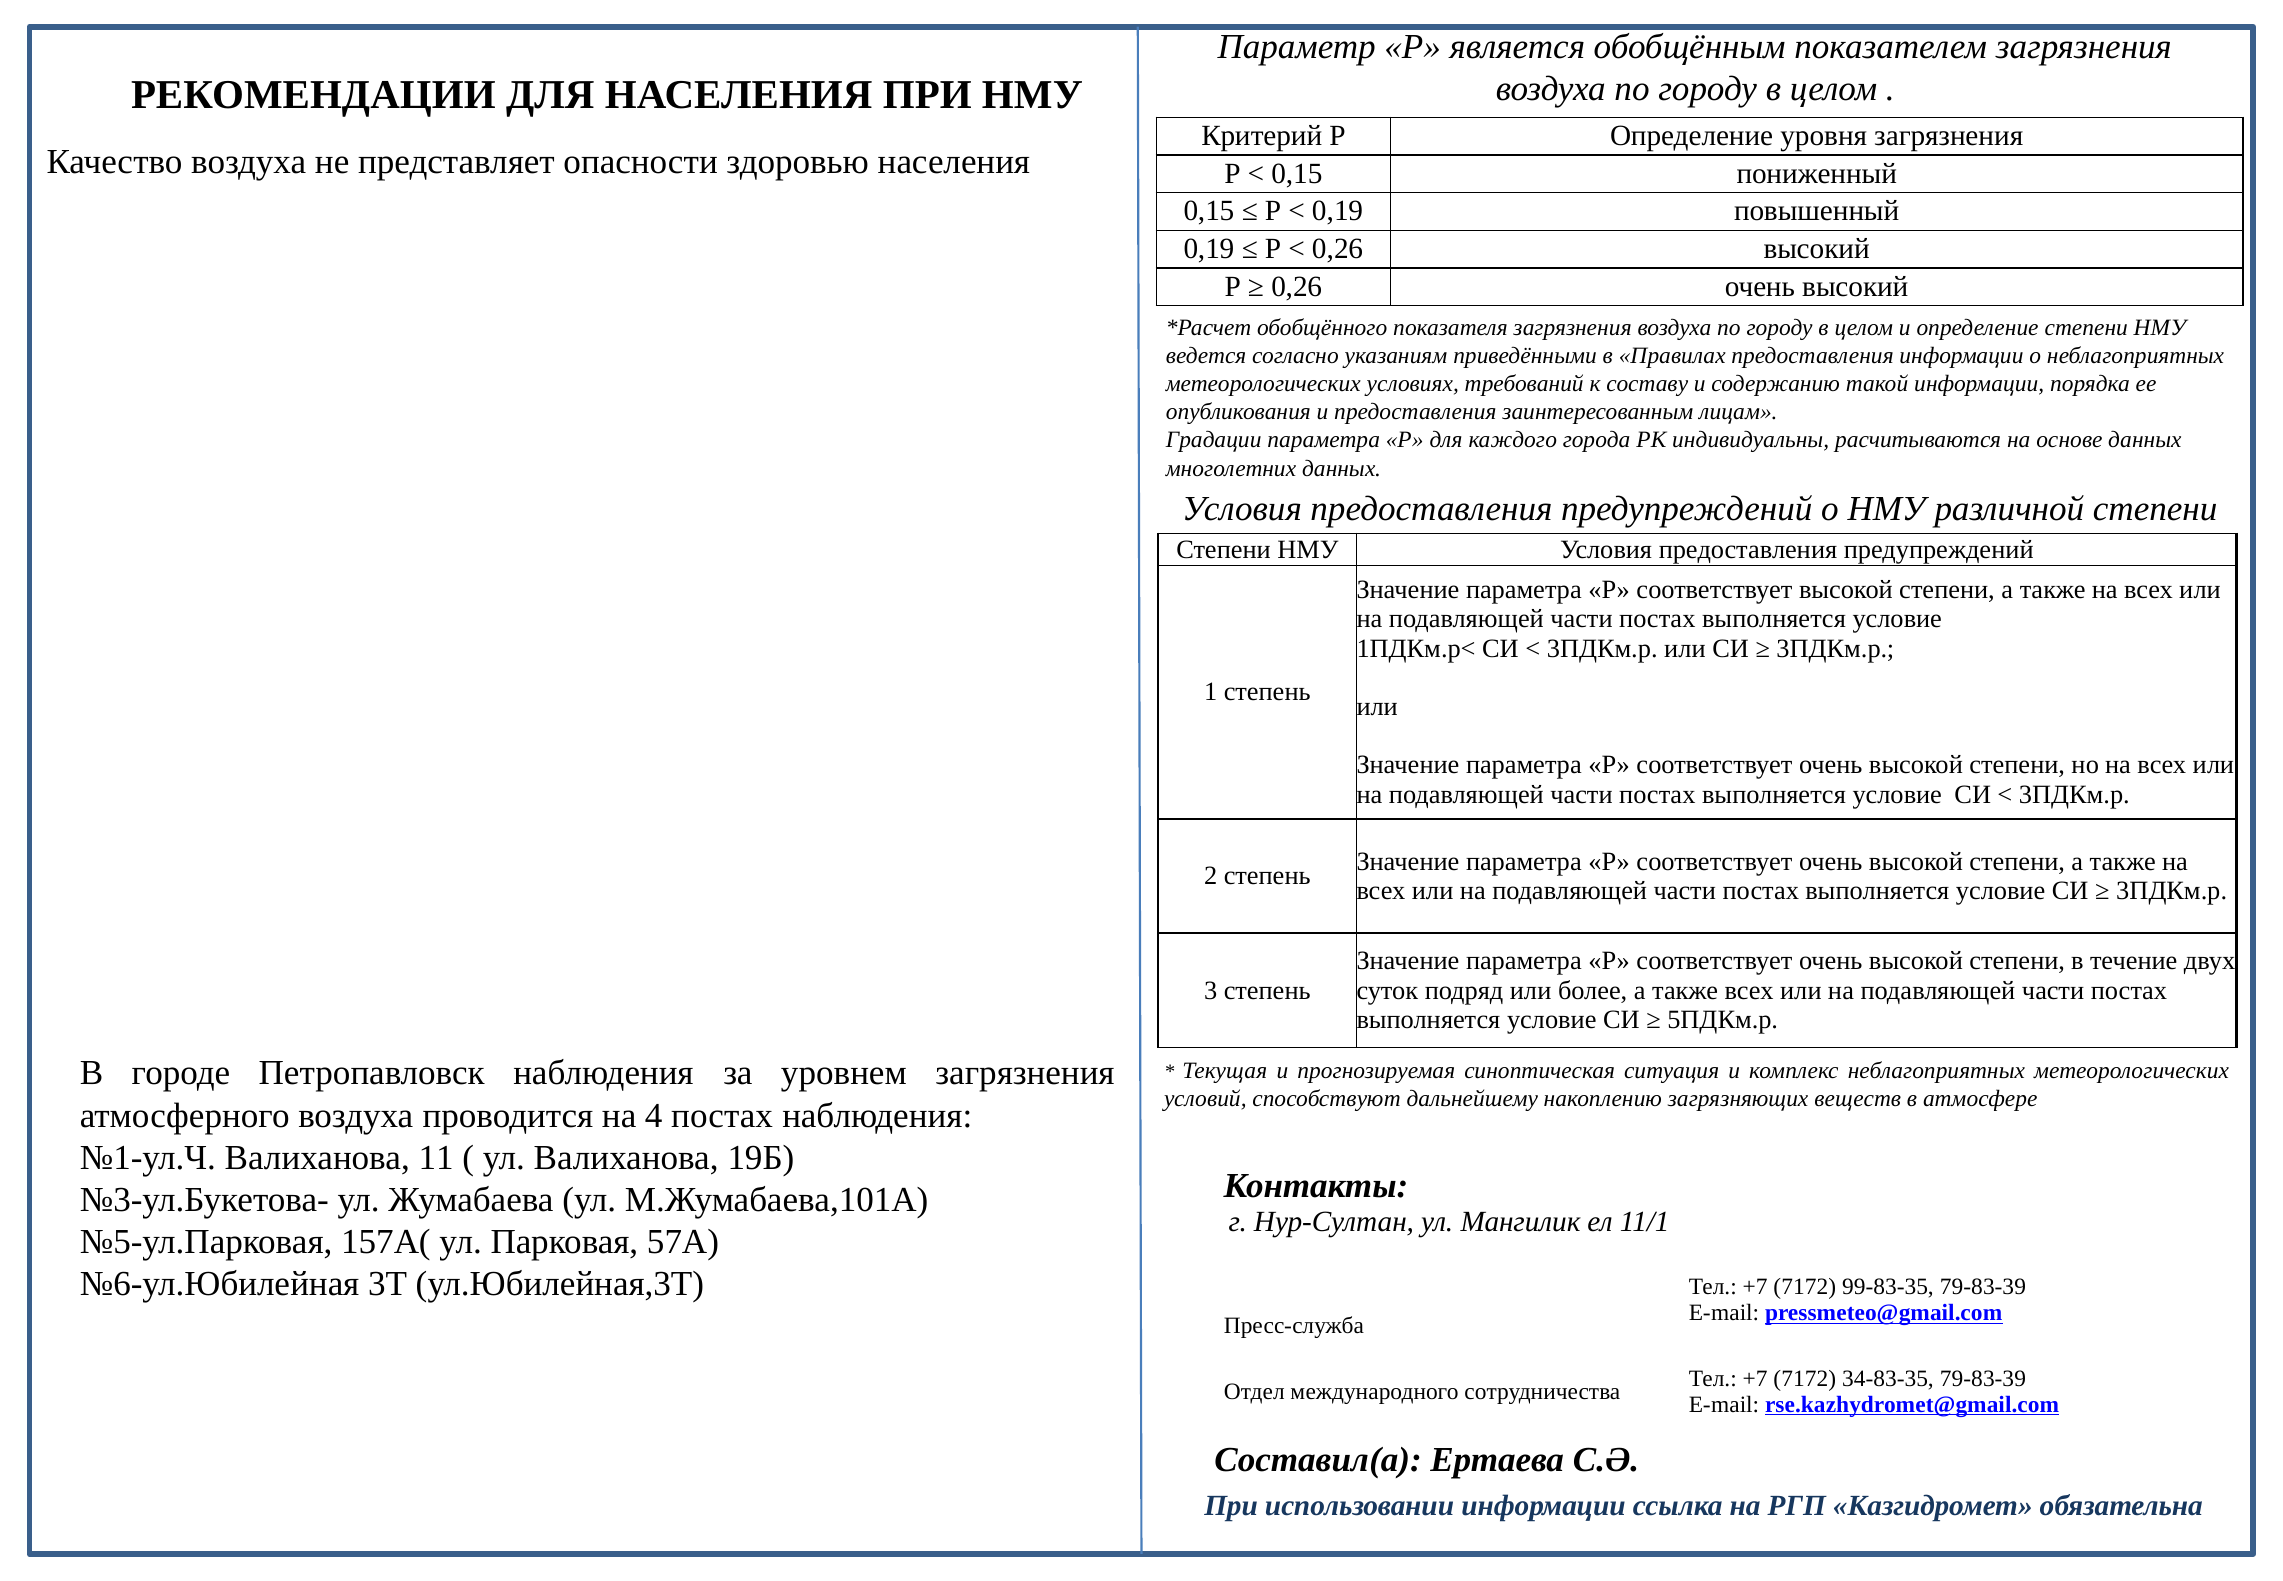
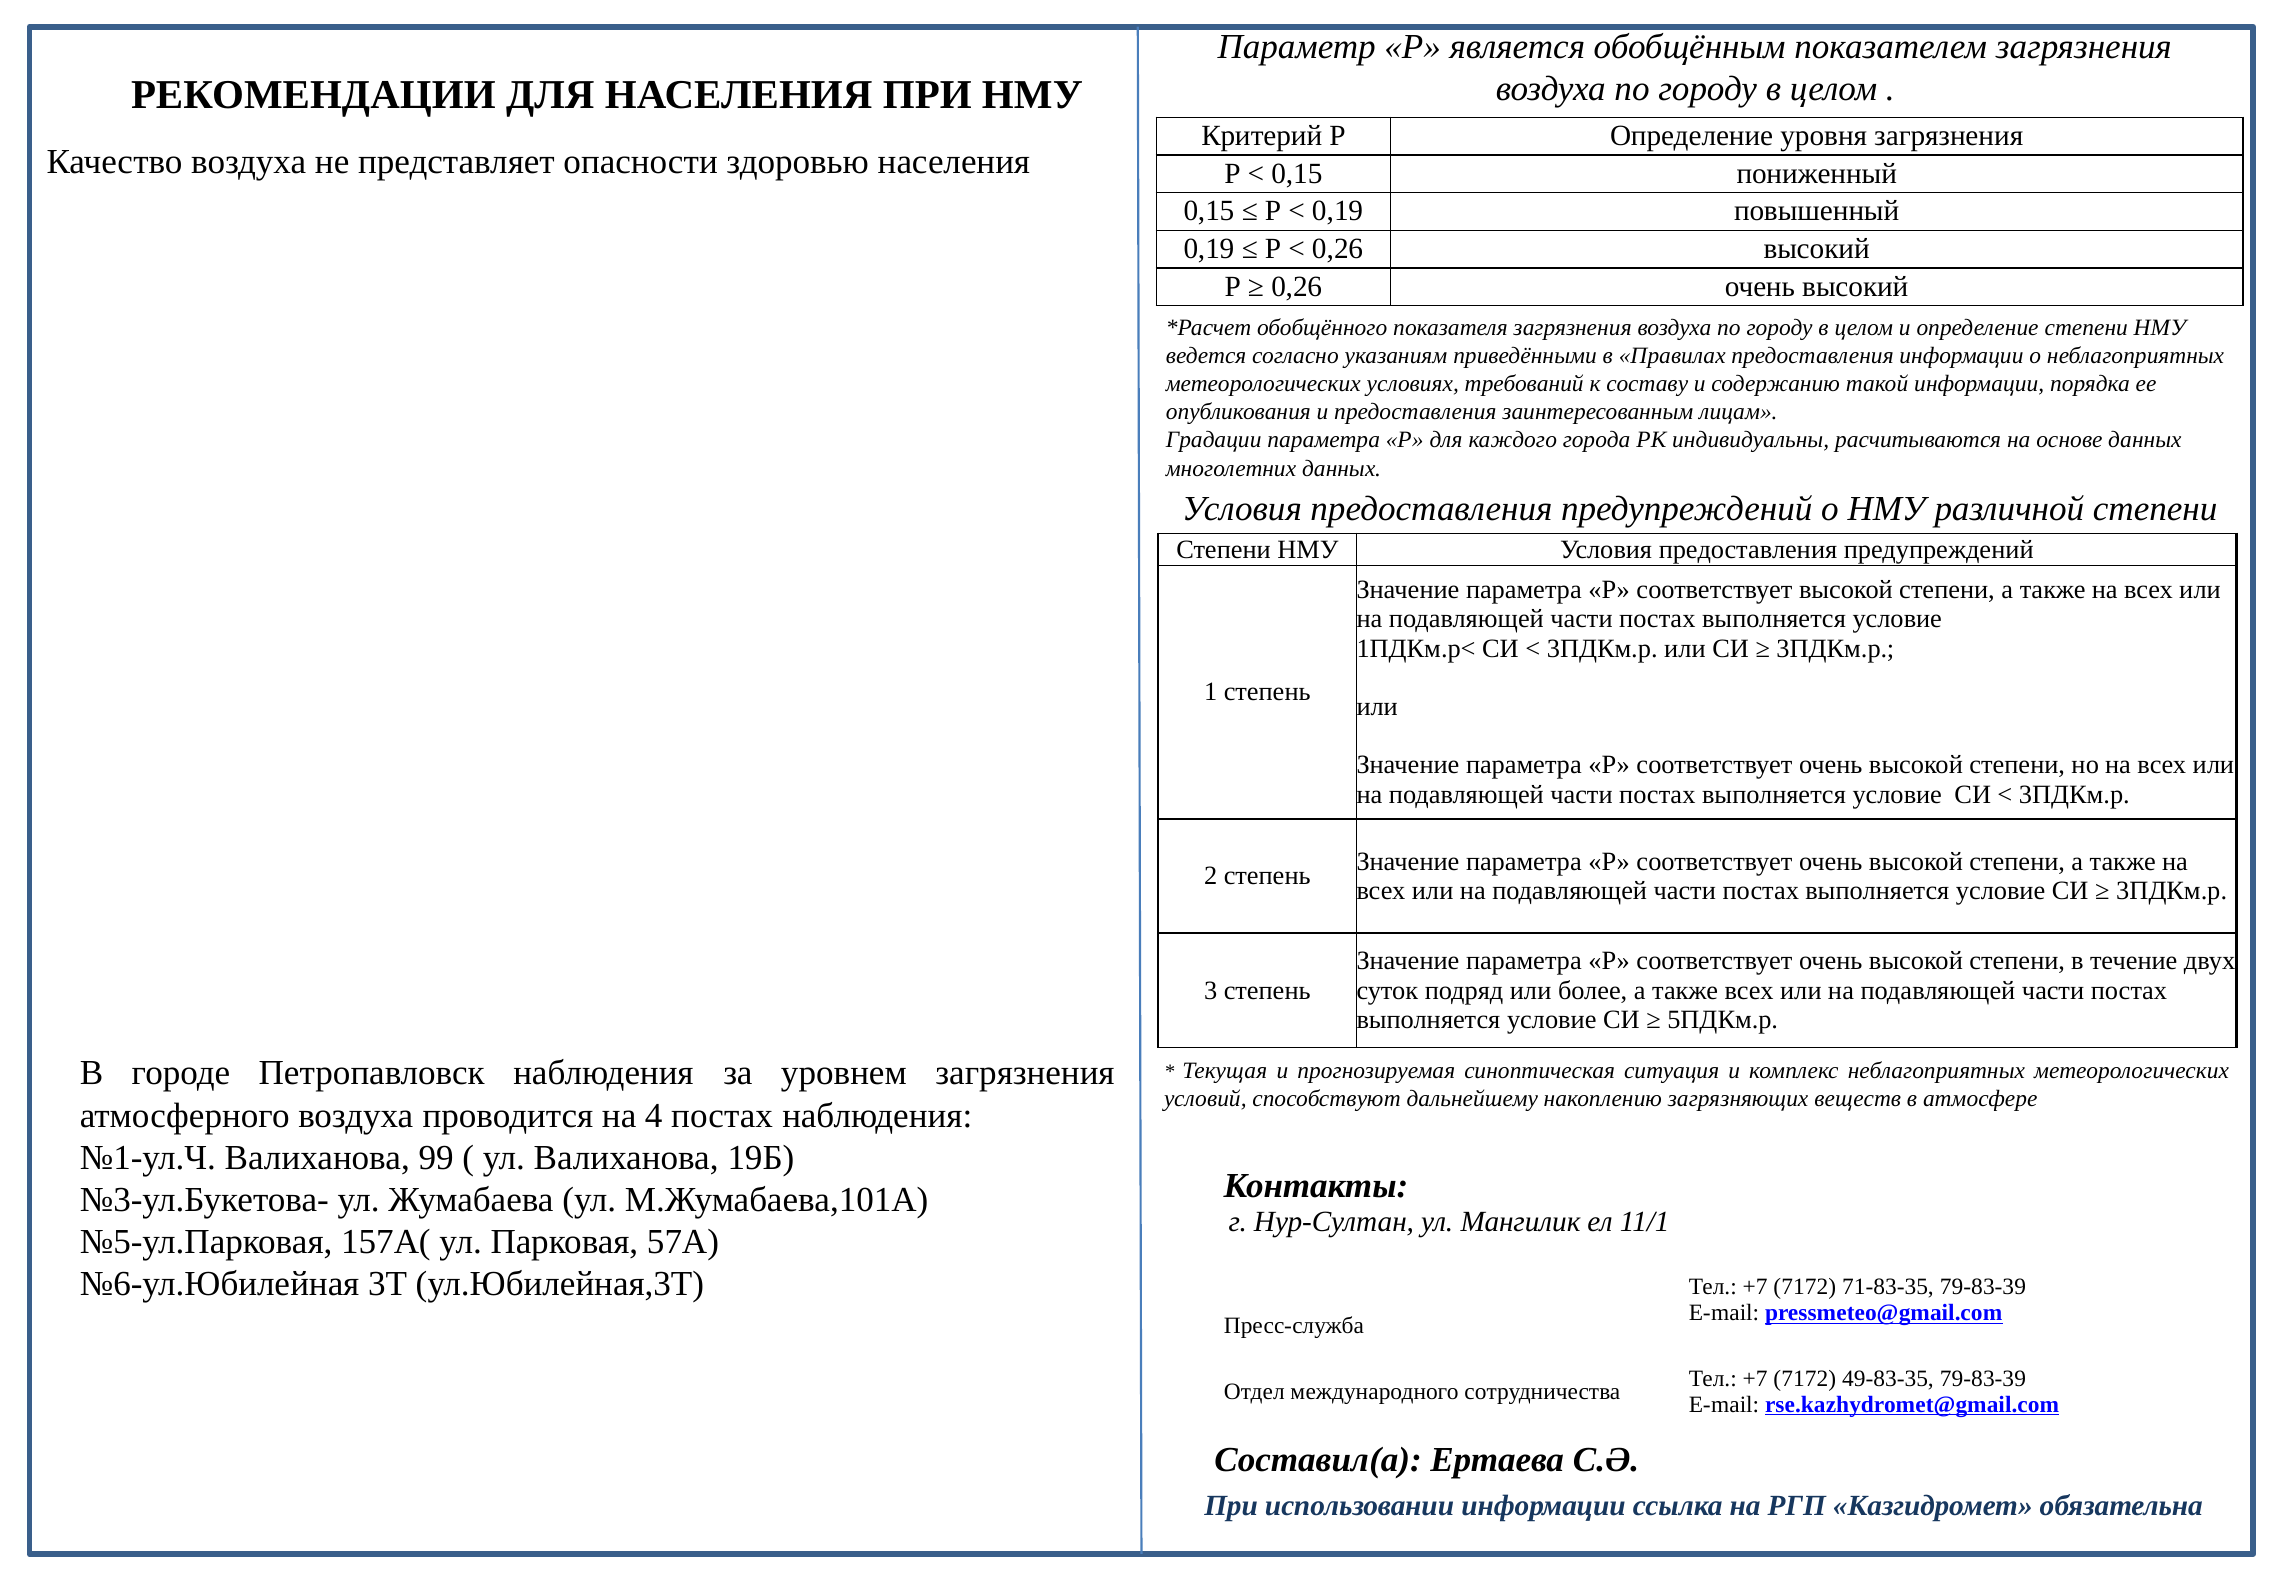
11: 11 -> 99
99-83-35: 99-83-35 -> 71-83-35
34-83-35: 34-83-35 -> 49-83-35
